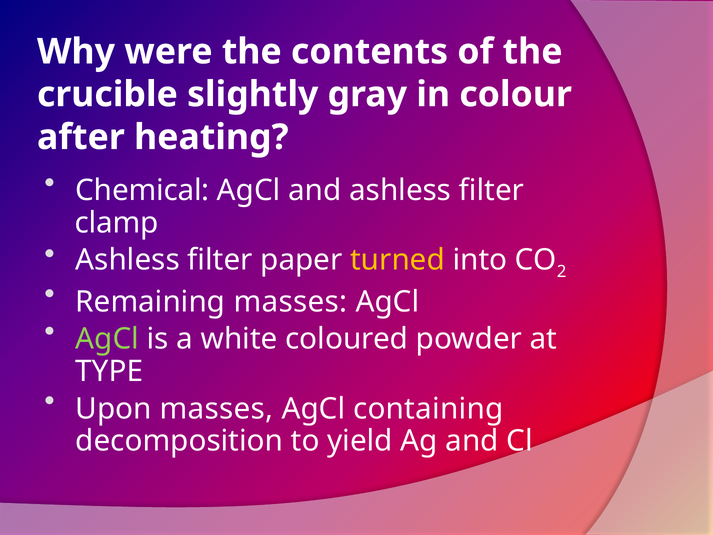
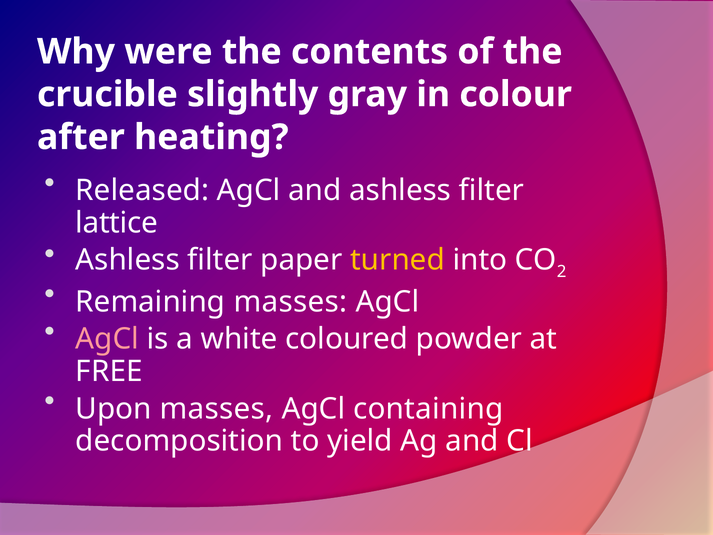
Chemical: Chemical -> Released
clamp: clamp -> lattice
AgCl at (107, 339) colour: light green -> pink
TYPE: TYPE -> FREE
